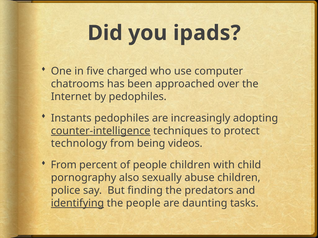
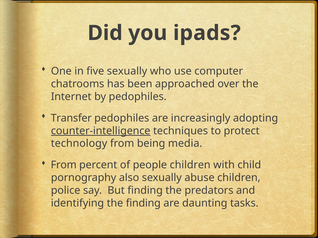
five charged: charged -> sexually
Instants: Instants -> Transfer
videos: videos -> media
identifying underline: present -> none
the people: people -> finding
